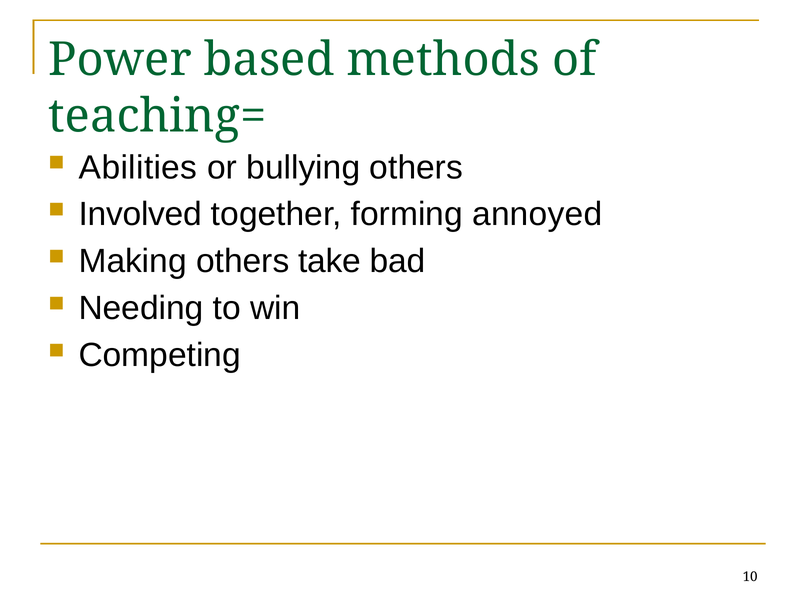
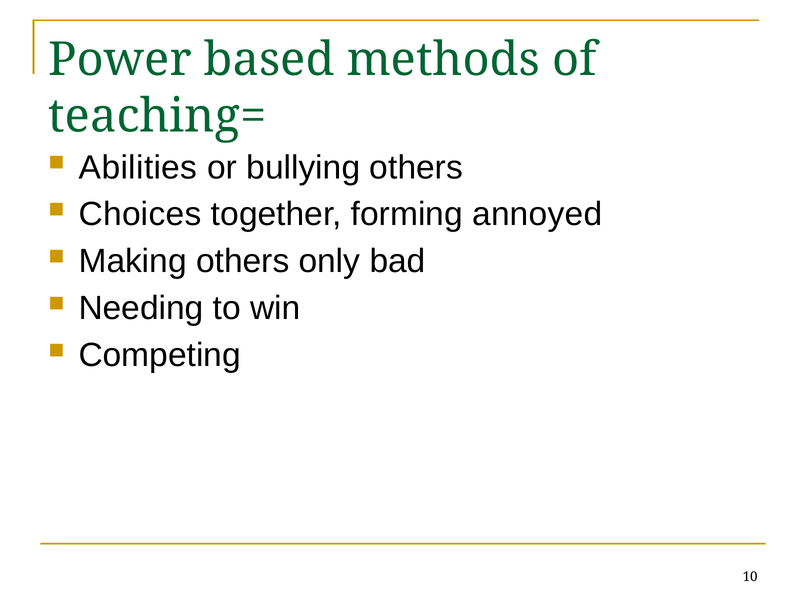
Involved: Involved -> Choices
take: take -> only
